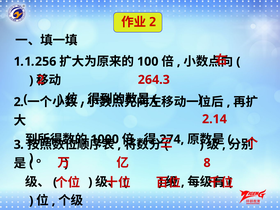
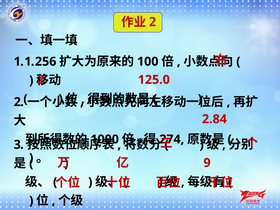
264.3: 264.3 -> 125.0
2.14: 2.14 -> 2.84
8: 8 -> 9
